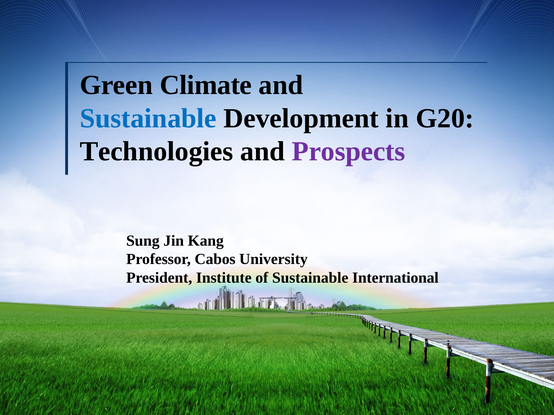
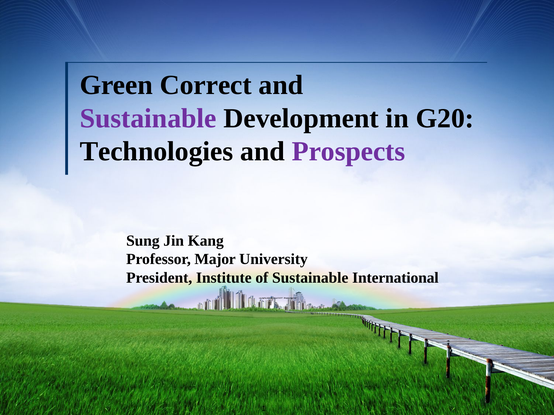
Climate: Climate -> Correct
Sustainable at (148, 118) colour: blue -> purple
Cabos: Cabos -> Major
